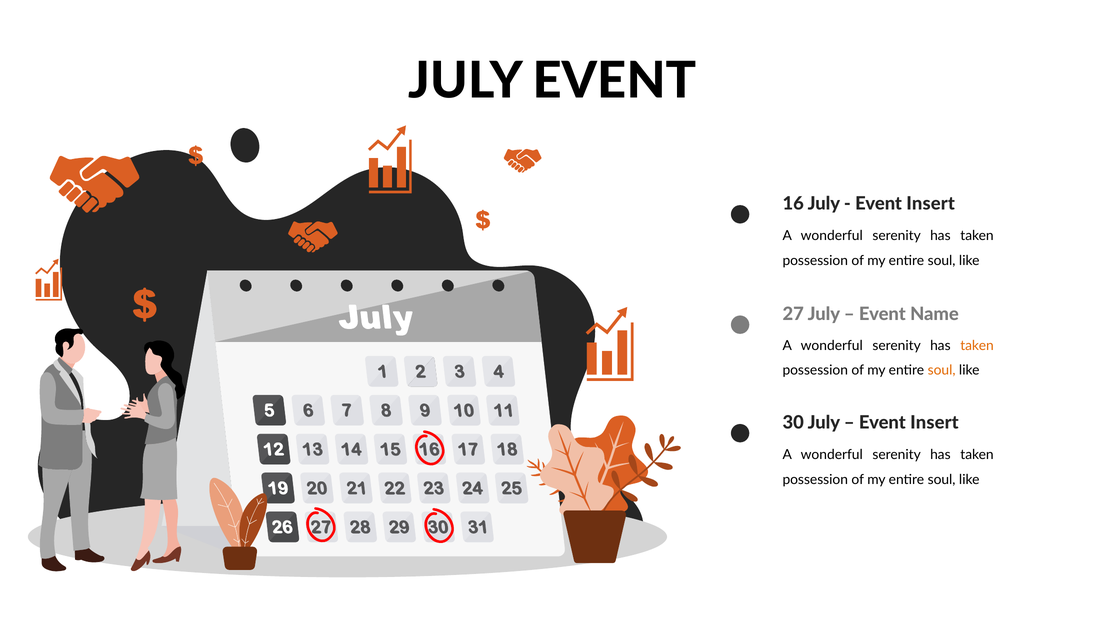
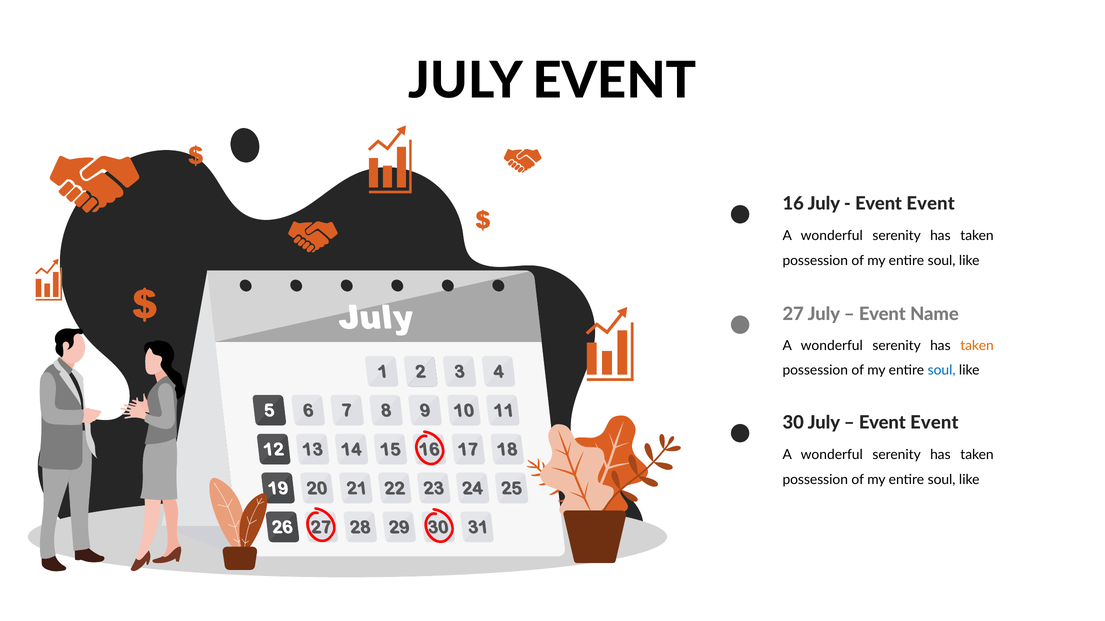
Insert at (931, 204): Insert -> Event
soul at (942, 371) colour: orange -> blue
Insert at (934, 423): Insert -> Event
